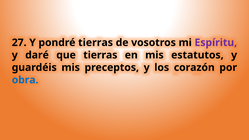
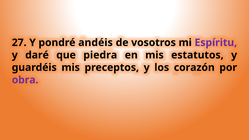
pondré tierras: tierras -> andéis
que tierras: tierras -> piedra
obra colour: blue -> purple
